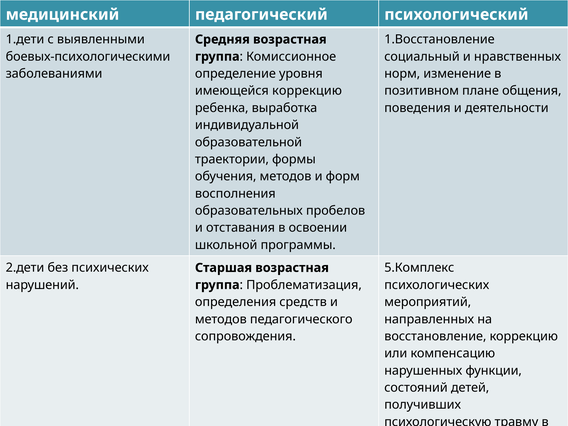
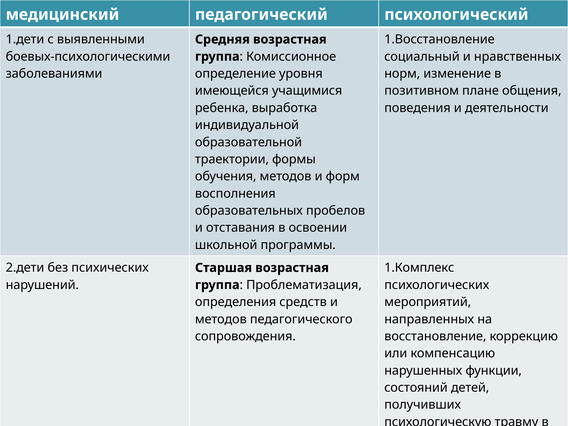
имеющейся коррекцию: коррекцию -> учащимися
5.Комплекс: 5.Комплекс -> 1.Комплекс
